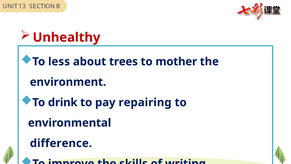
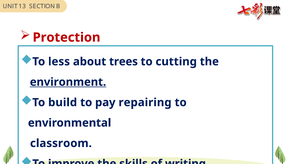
Unhealthy: Unhealthy -> Protection
mother: mother -> cutting
environment underline: none -> present
drink: drink -> build
difference: difference -> classroom
